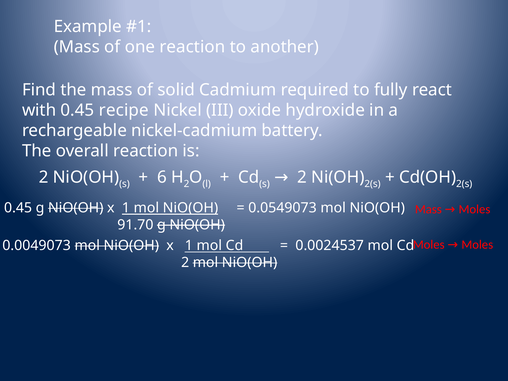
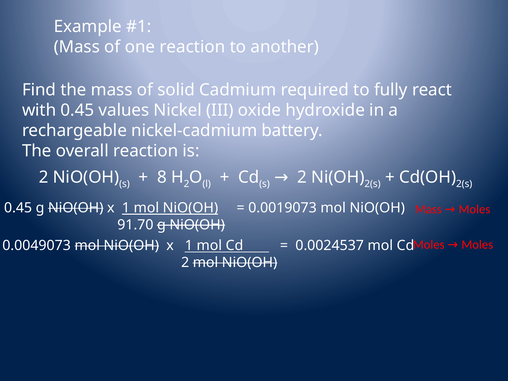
recipe: recipe -> values
6: 6 -> 8
0.0549073: 0.0549073 -> 0.0019073
